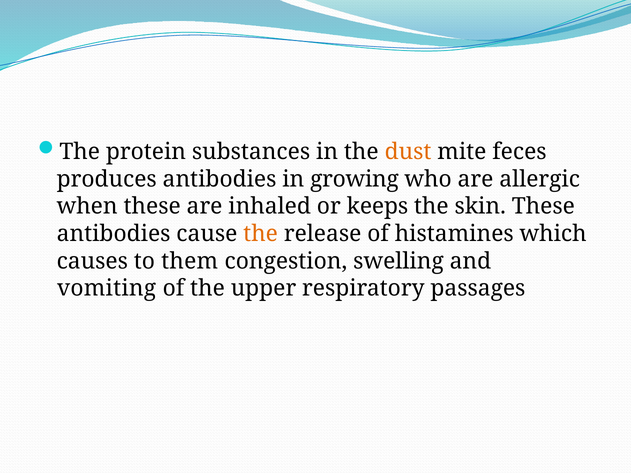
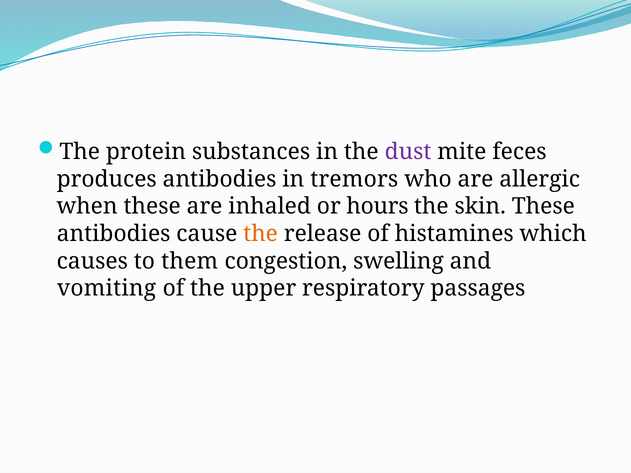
dust colour: orange -> purple
growing: growing -> tremors
keeps: keeps -> hours
